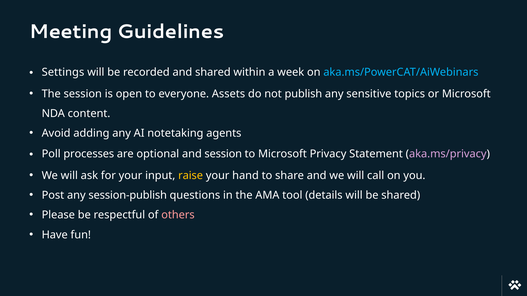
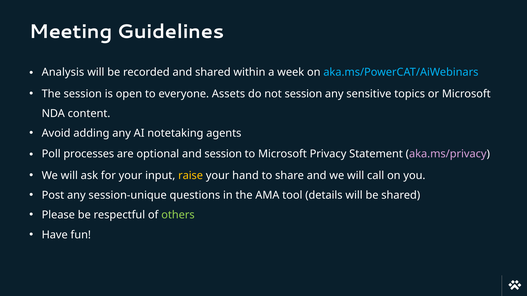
Settings: Settings -> Analysis
not publish: publish -> session
session-publish: session-publish -> session-unique
others colour: pink -> light green
